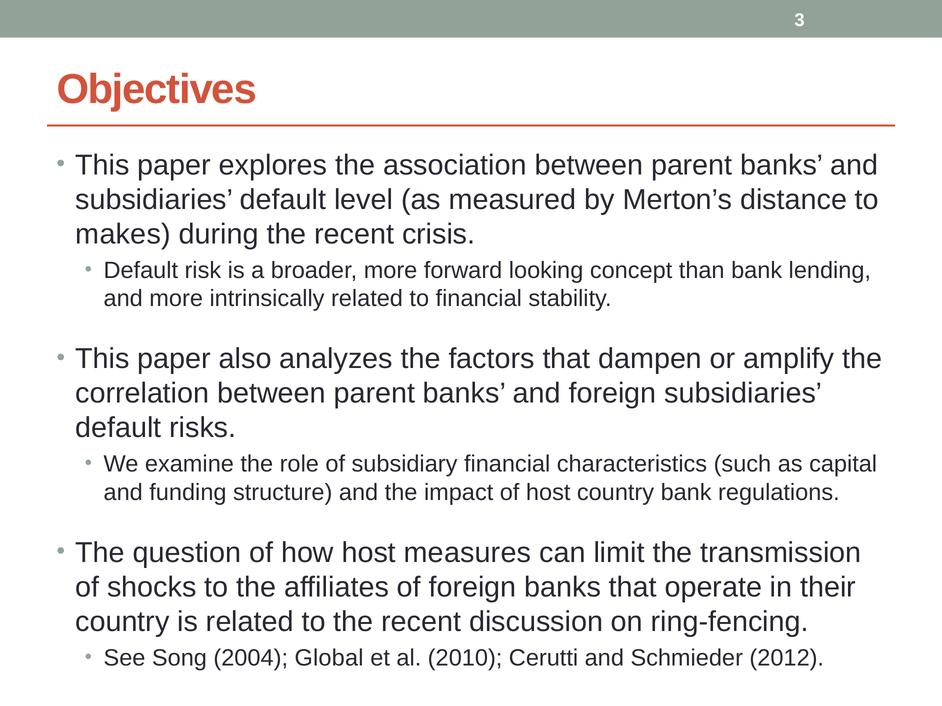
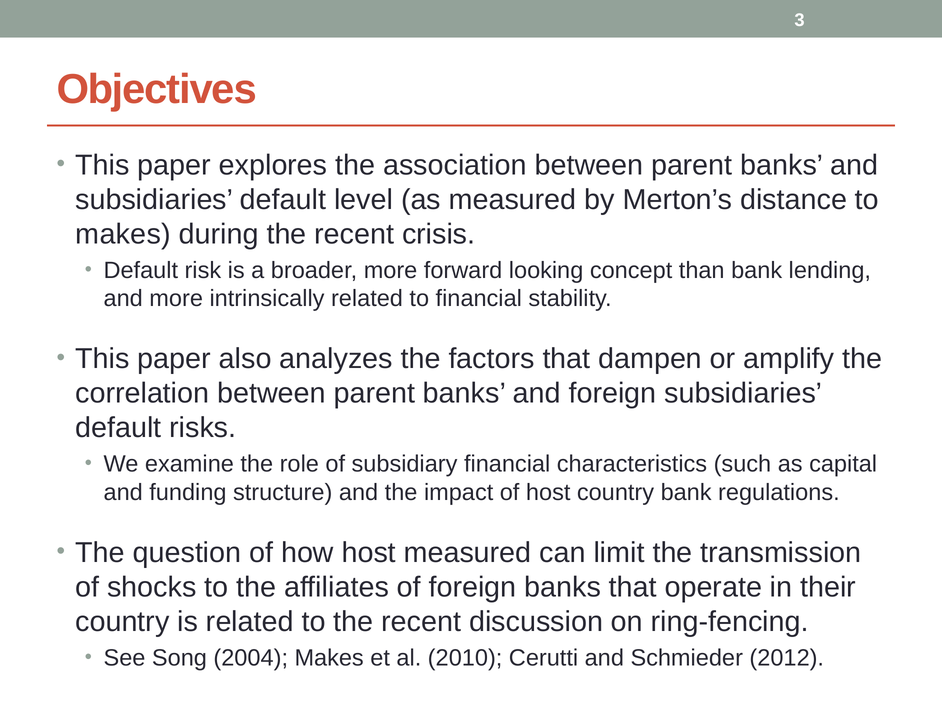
host measures: measures -> measured
2004 Global: Global -> Makes
